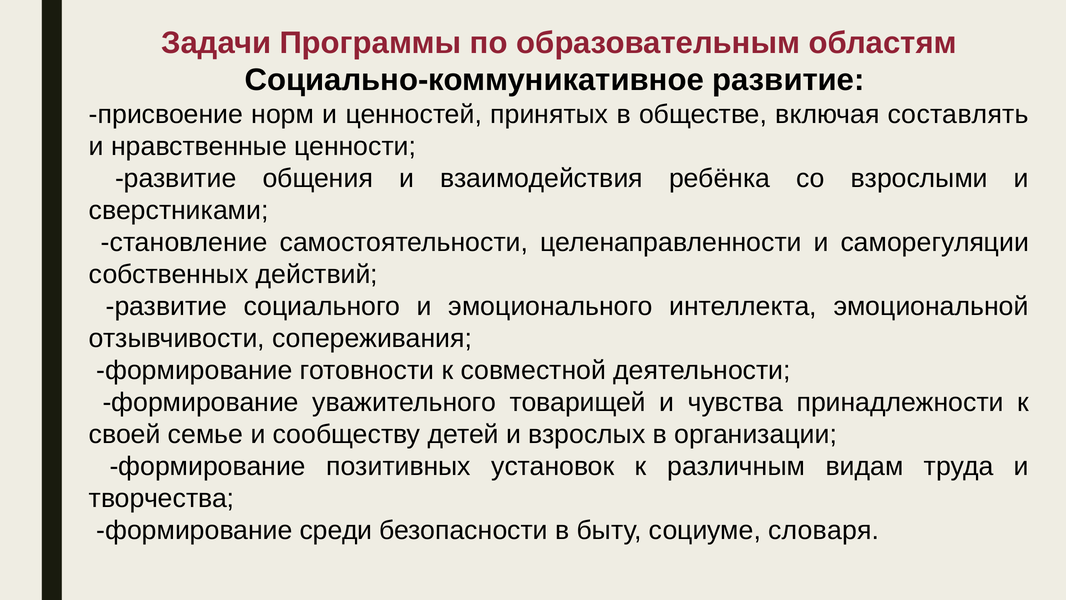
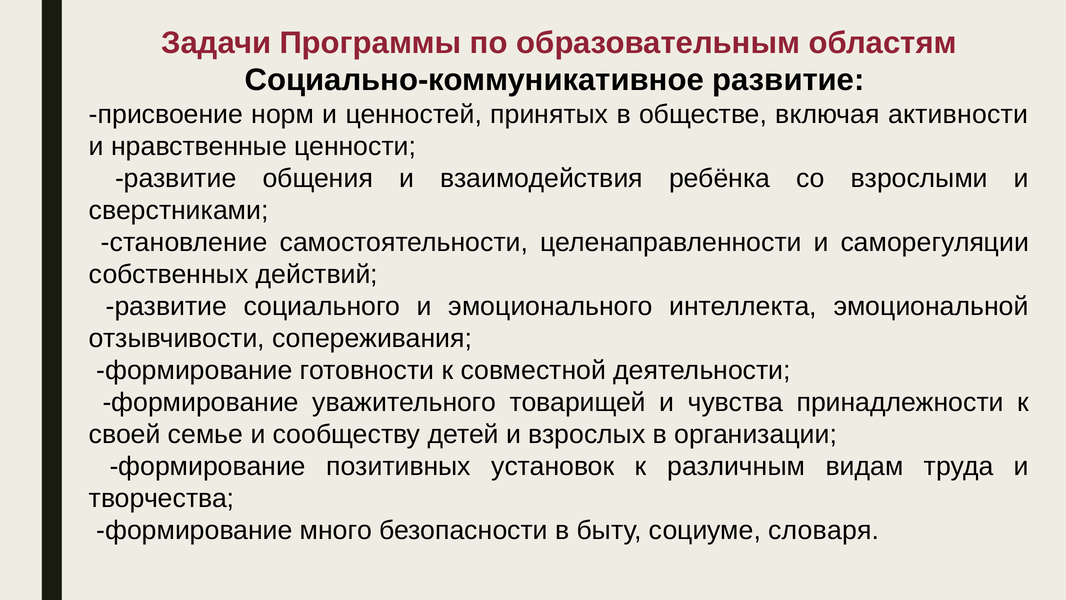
составлять: составлять -> активности
среди: среди -> много
